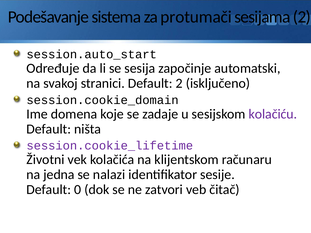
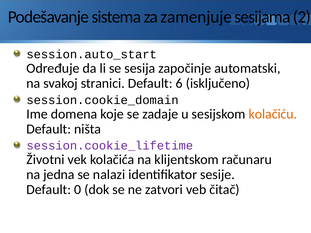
protumači: protumači -> zamenjuje
Default 2: 2 -> 6
kolačiću colour: purple -> orange
